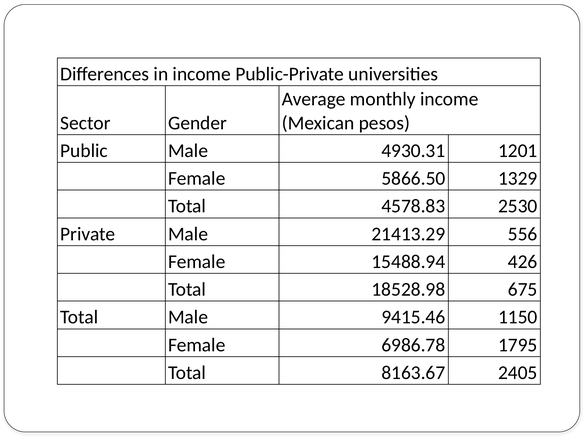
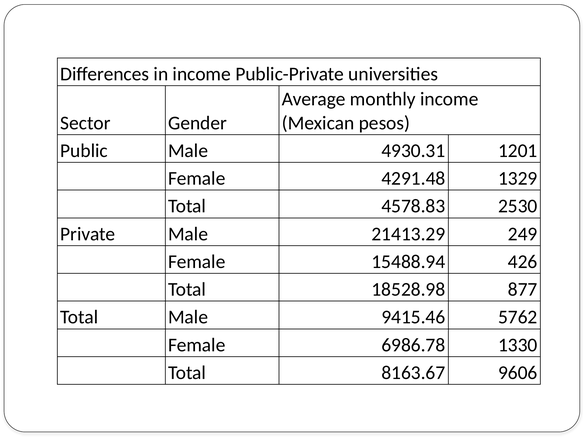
5866.50: 5866.50 -> 4291.48
556: 556 -> 249
675: 675 -> 877
1150: 1150 -> 5762
1795: 1795 -> 1330
2405: 2405 -> 9606
